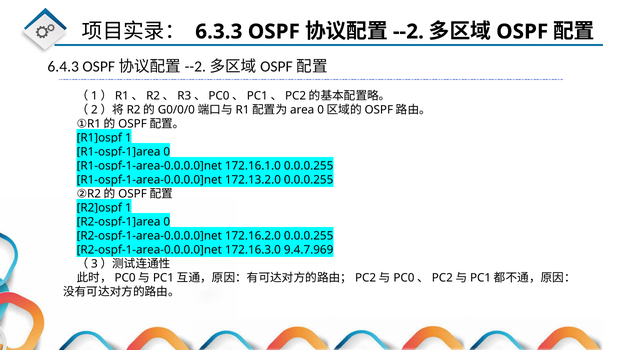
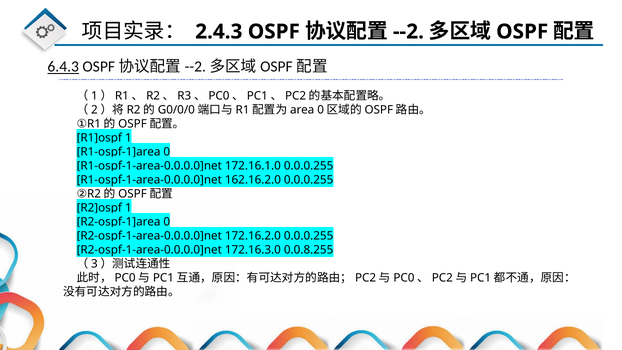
6.3.3: 6.3.3 -> 2.4.3
6.4.3 underline: none -> present
172.13.2.0: 172.13.2.0 -> 162.16.2.0
9.4.7.969: 9.4.7.969 -> 0.0.8.255
